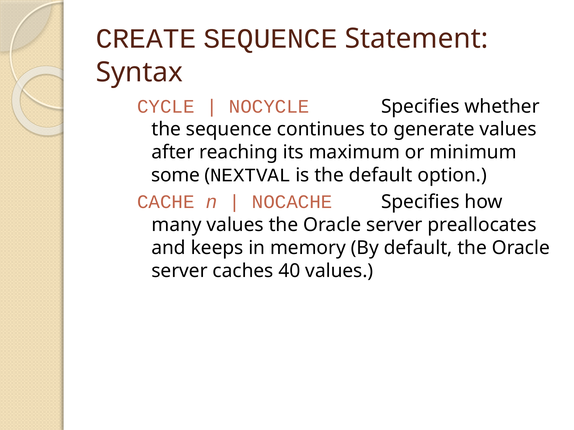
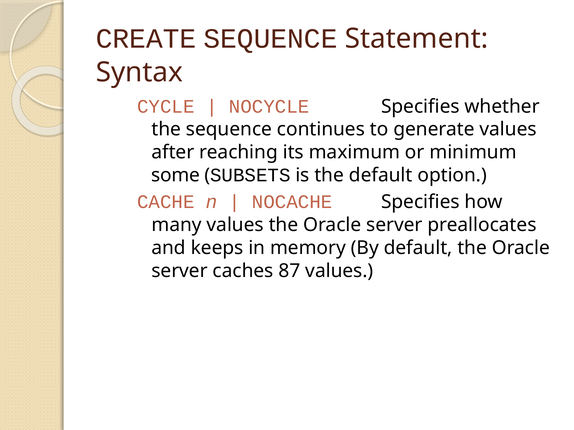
NEXTVAL: NEXTVAL -> SUBSETS
40: 40 -> 87
